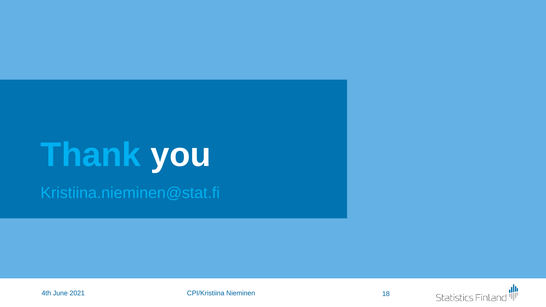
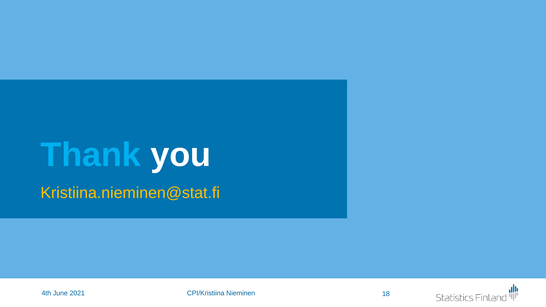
Kristiina.nieminen@stat.fi colour: light blue -> yellow
